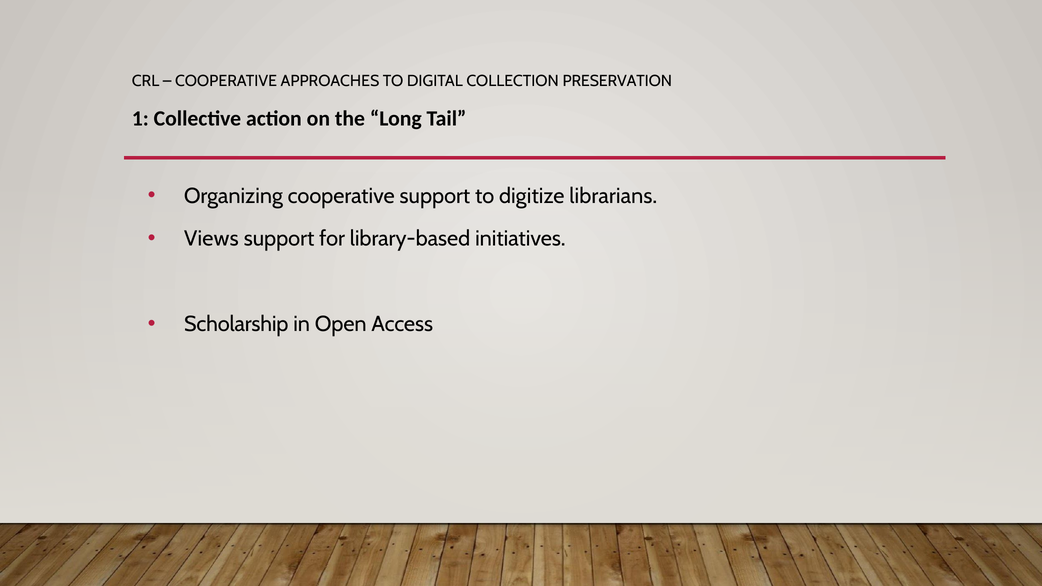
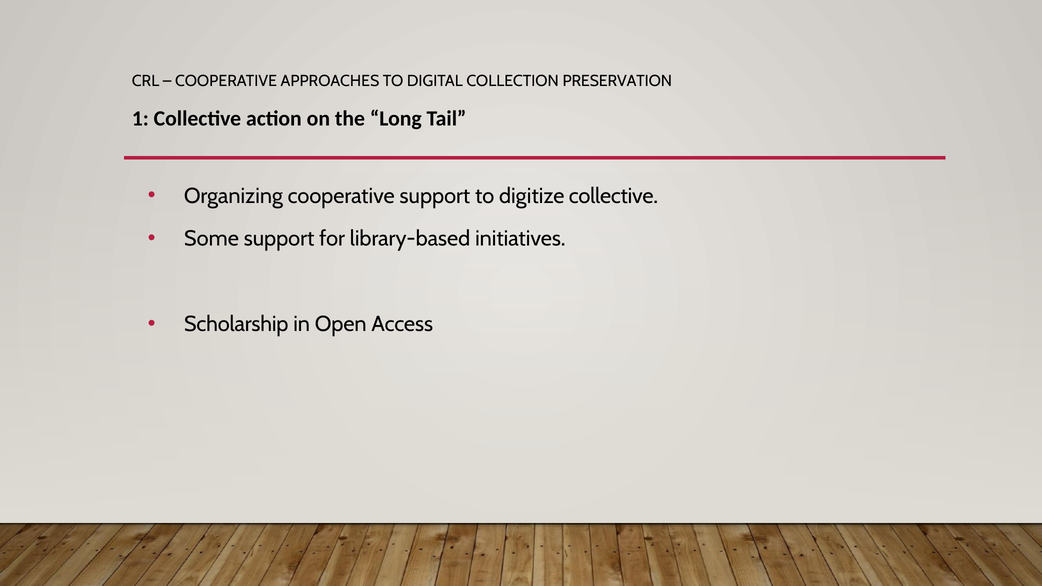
digitize librarians: librarians -> collective
Views: Views -> Some
